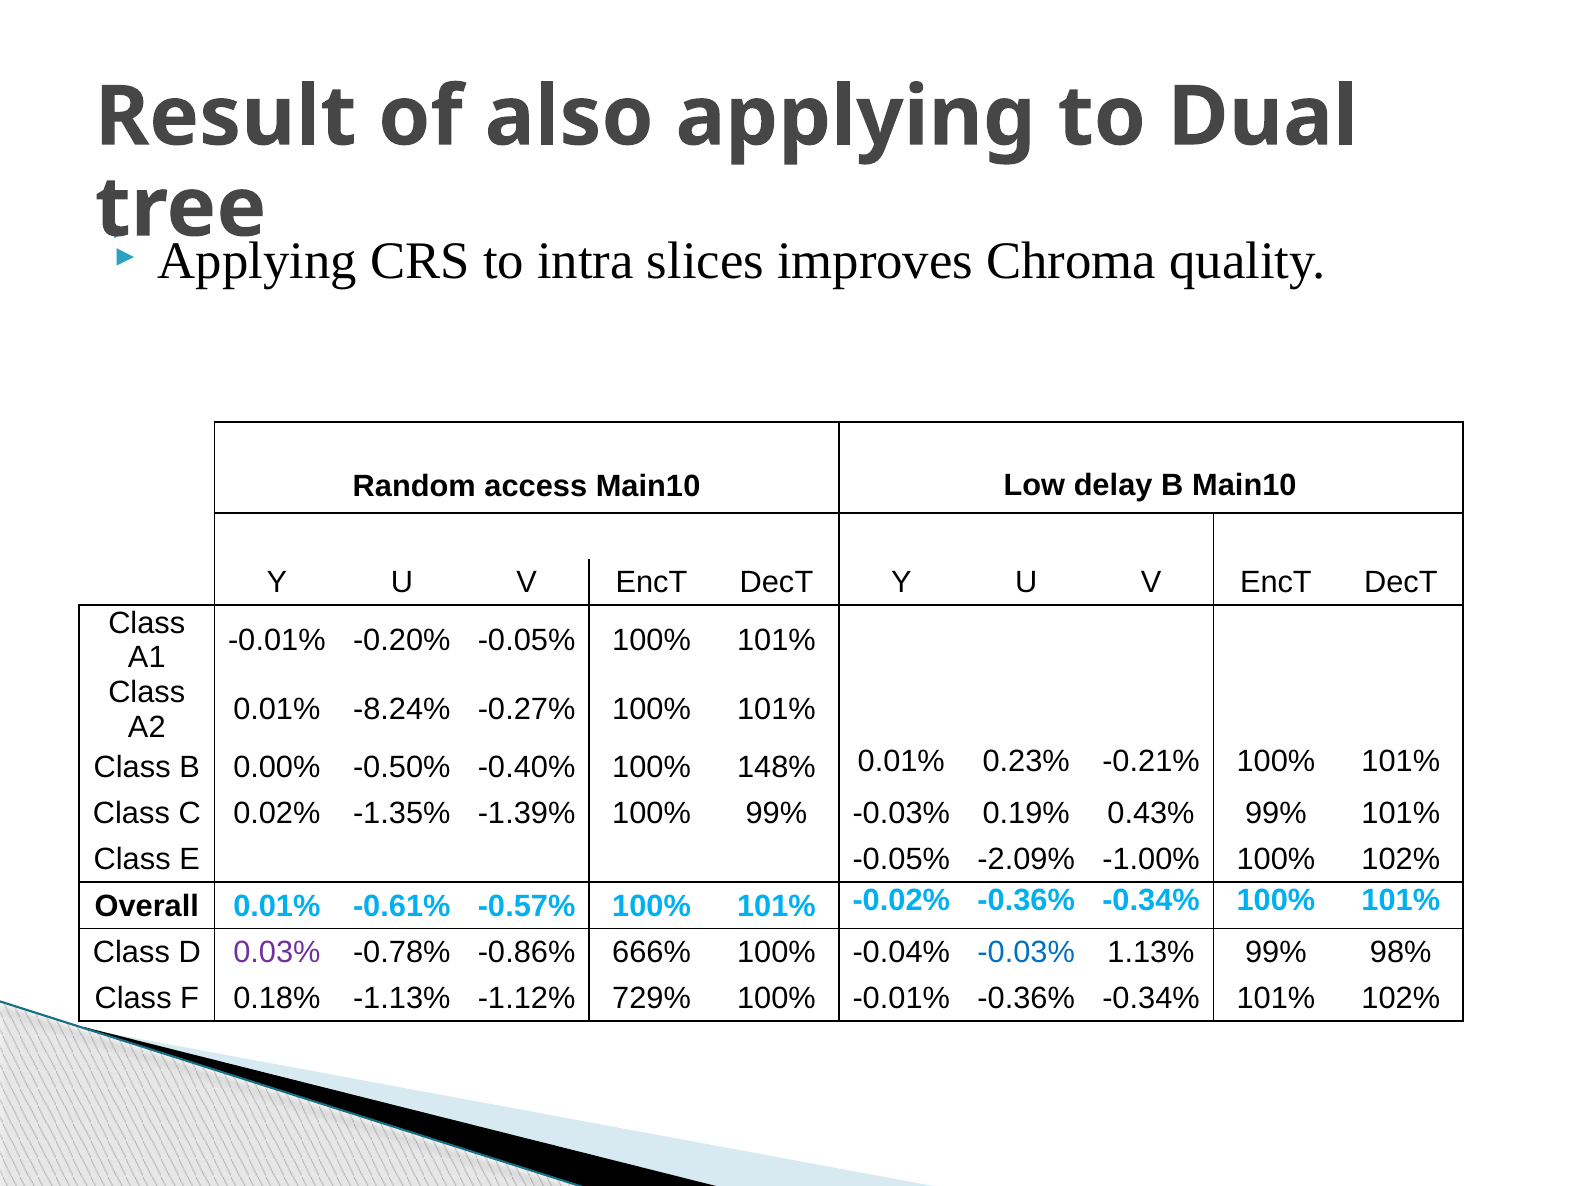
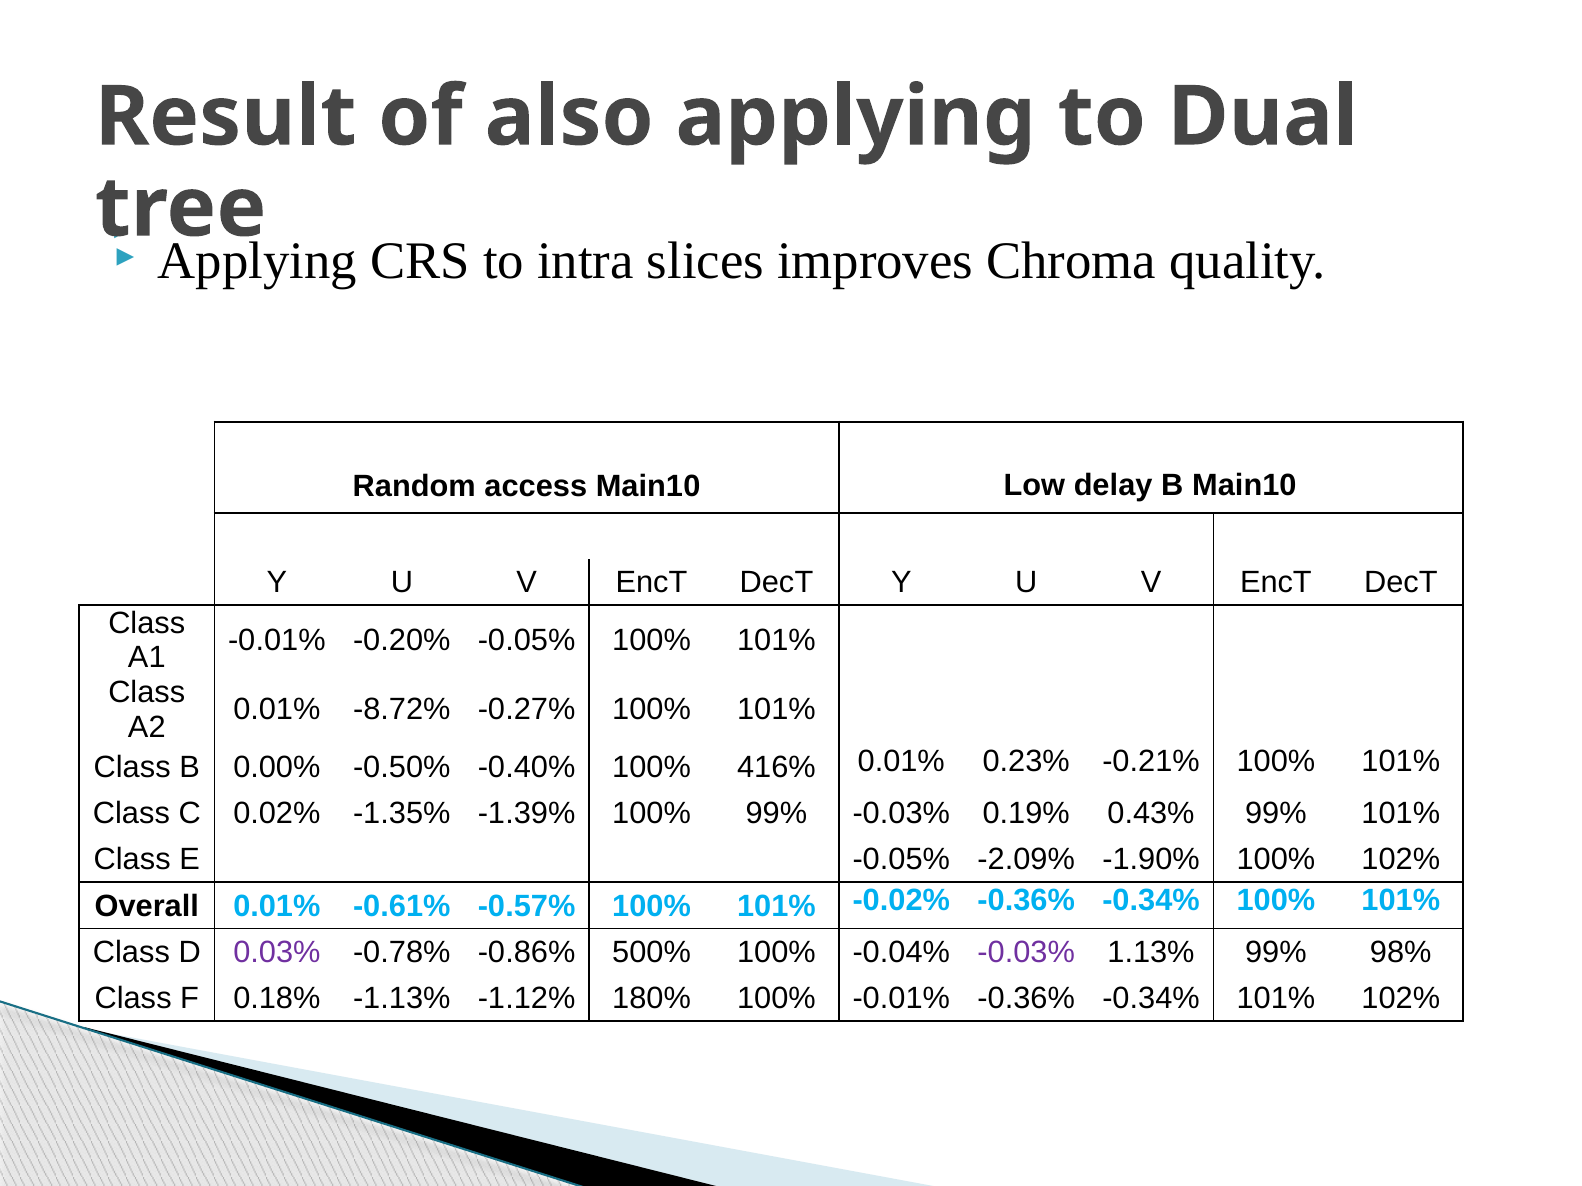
-8.24%: -8.24% -> -8.72%
148%: 148% -> 416%
-1.00%: -1.00% -> -1.90%
666%: 666% -> 500%
-0.03% at (1026, 953) colour: blue -> purple
729%: 729% -> 180%
